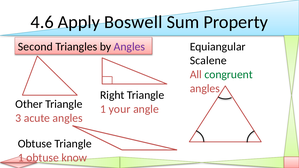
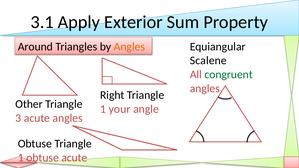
4.6: 4.6 -> 3.1
Boswell: Boswell -> Exterior
Second: Second -> Around
Angles at (129, 47) colour: purple -> orange
obtuse know: know -> acute
